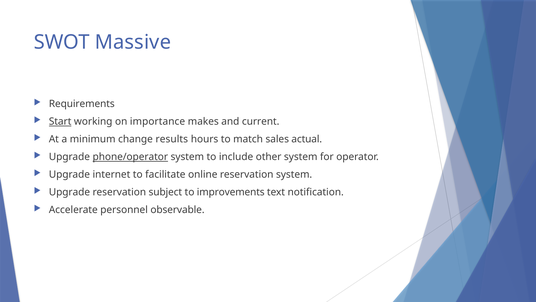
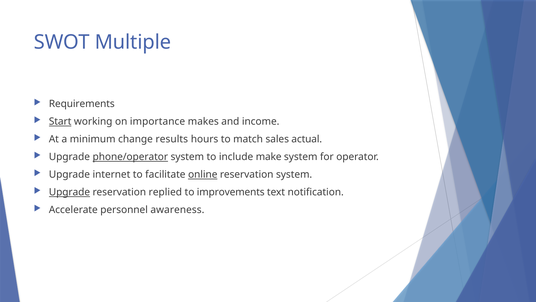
Massive: Massive -> Multiple
current: current -> income
other: other -> make
online underline: none -> present
Upgrade at (69, 192) underline: none -> present
subject: subject -> replied
observable: observable -> awareness
